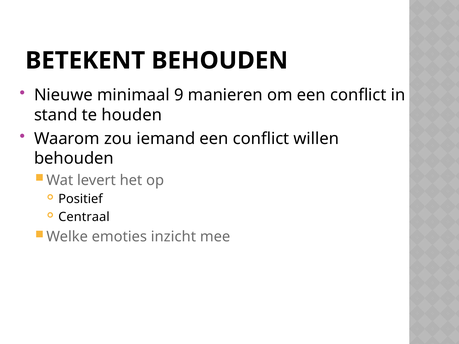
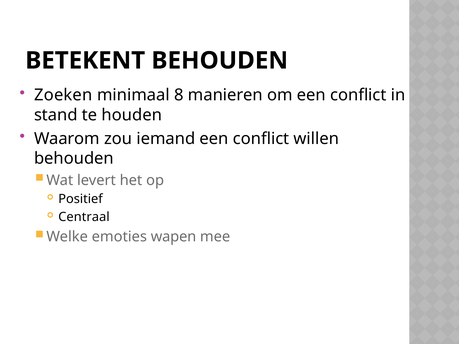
Nieuwe: Nieuwe -> Zoeken
9: 9 -> 8
inzicht: inzicht -> wapen
